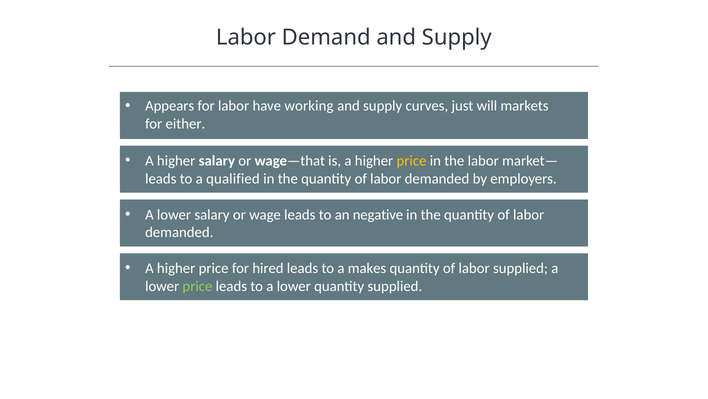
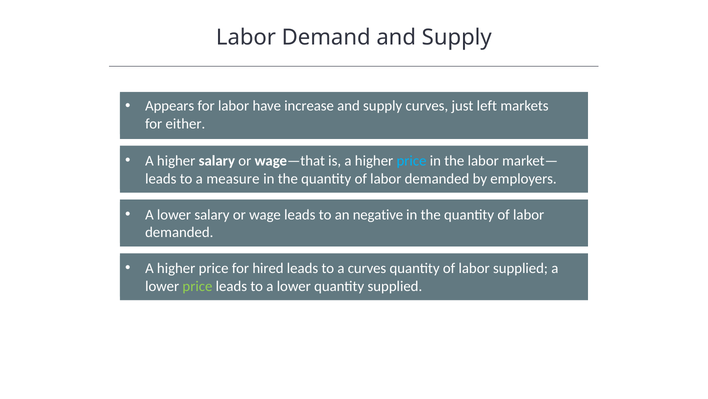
working: working -> increase
will: will -> left
price at (412, 161) colour: yellow -> light blue
qualified: qualified -> measure
a makes: makes -> curves
